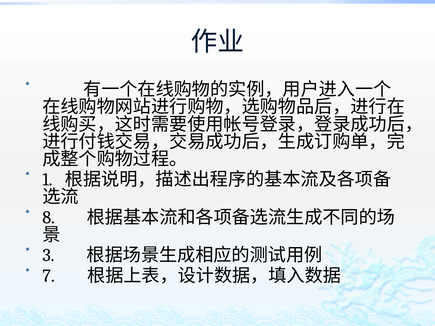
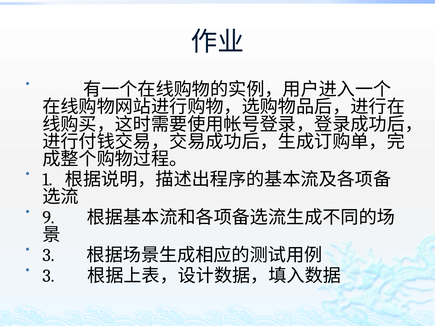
8: 8 -> 9
7 at (49, 276): 7 -> 3
